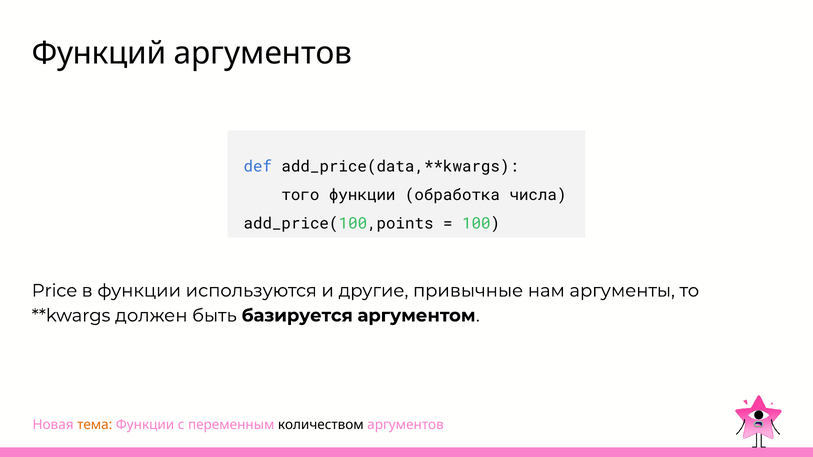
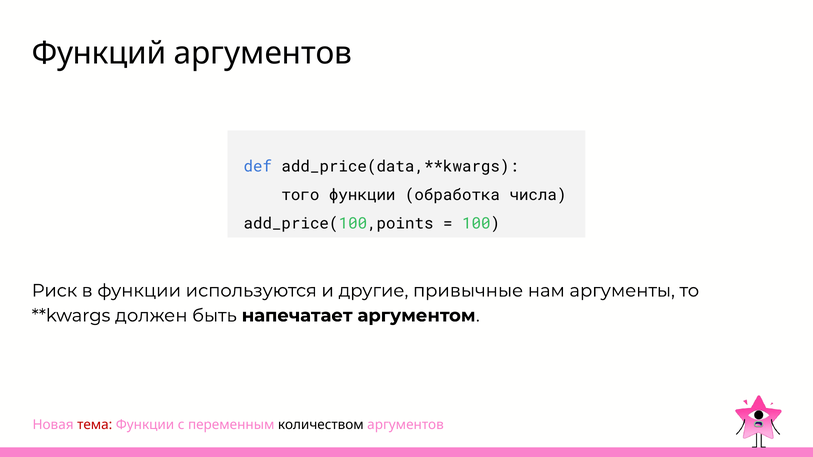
Price: Price -> Риск
базируется: базируется -> напечатает
тема colour: orange -> red
